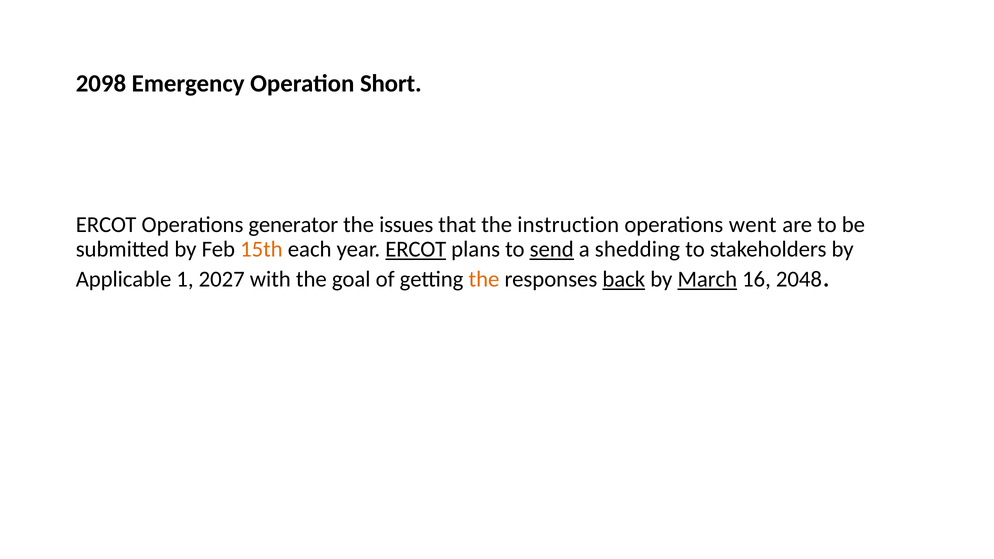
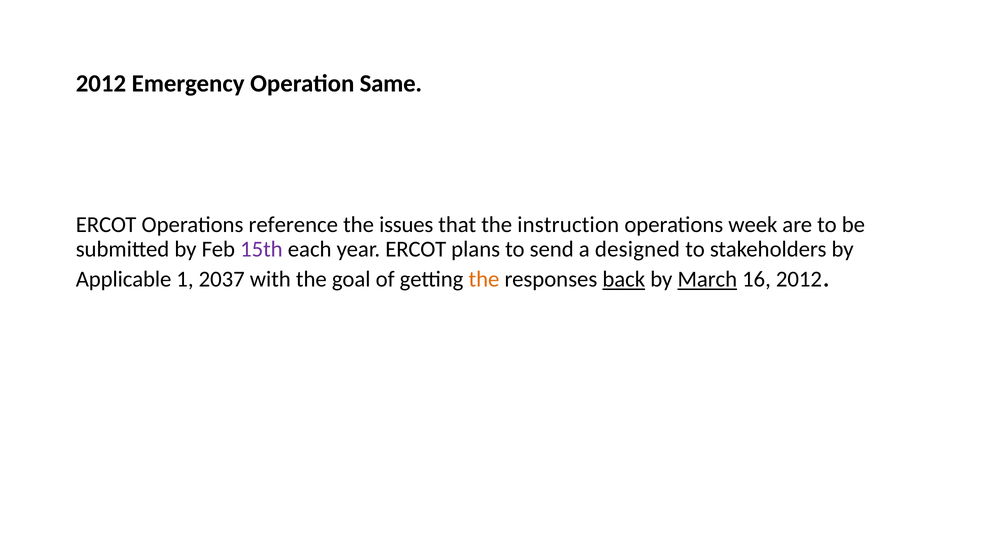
2098 at (101, 84): 2098 -> 2012
Short: Short -> Same
generator: generator -> reference
went: went -> week
15th colour: orange -> purple
ERCOT at (416, 249) underline: present -> none
send underline: present -> none
shedding: shedding -> designed
2027: 2027 -> 2037
16 2048: 2048 -> 2012
